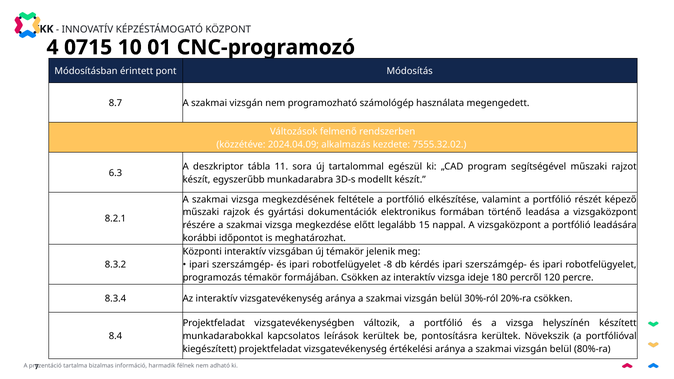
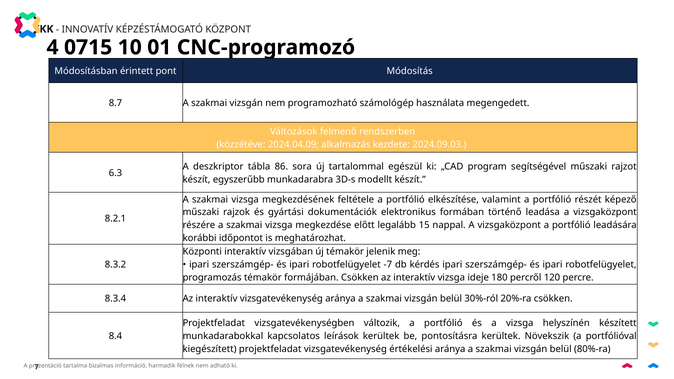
7555.32.02: 7555.32.02 -> 2024.09.03
11: 11 -> 86
-8: -8 -> -7
